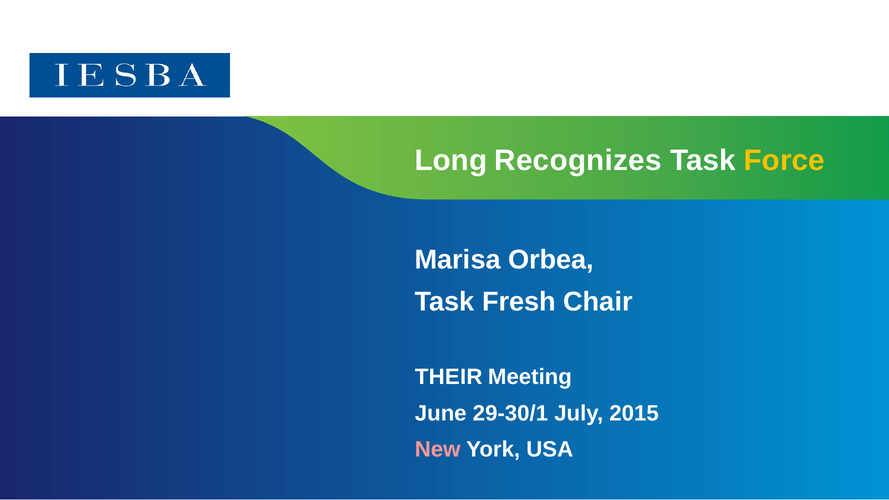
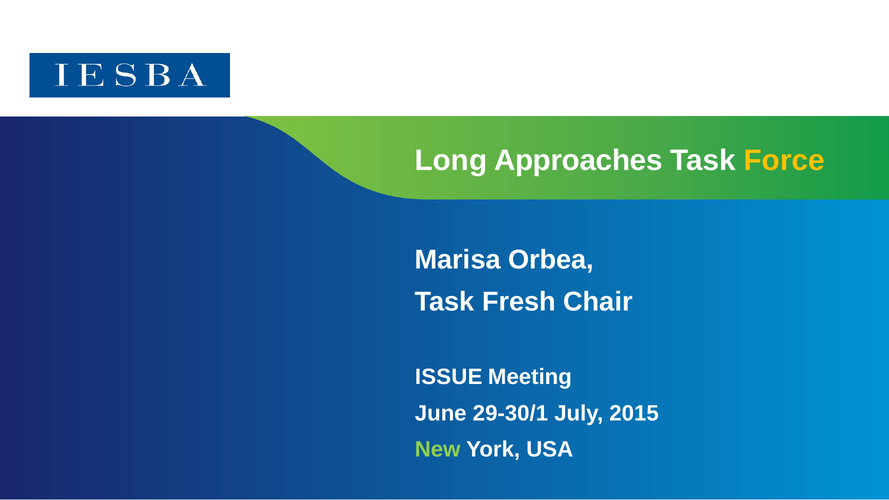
Recognizes: Recognizes -> Approaches
THEIR: THEIR -> ISSUE
New colour: pink -> light green
